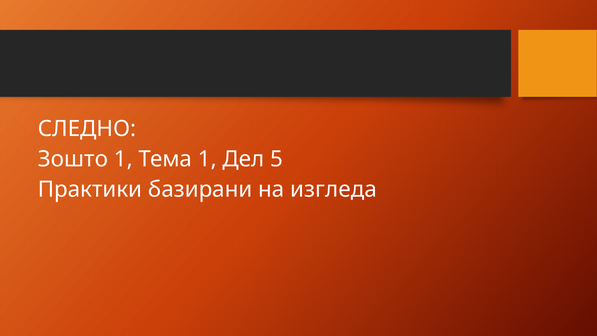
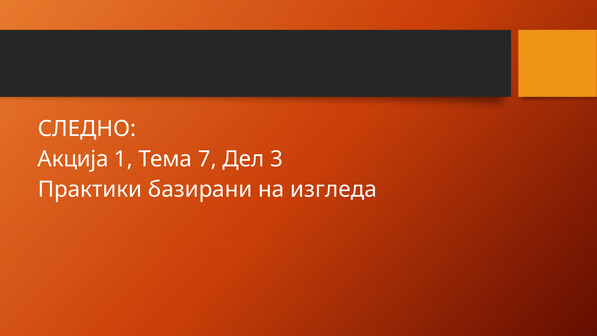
Зошто: Зошто -> Акција
Тема 1: 1 -> 7
5: 5 -> 3
